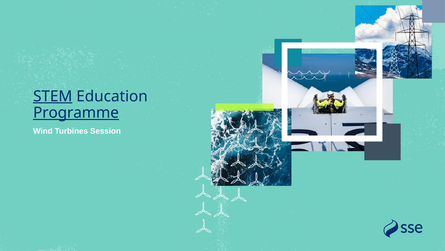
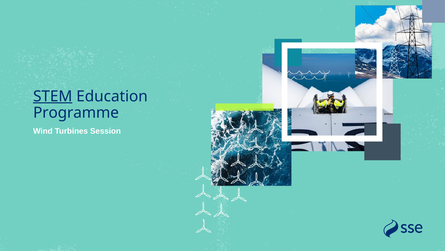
Programme underline: present -> none
